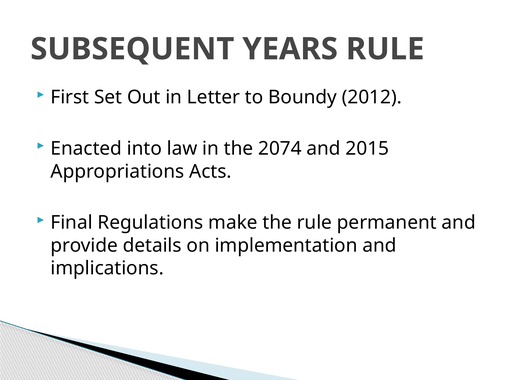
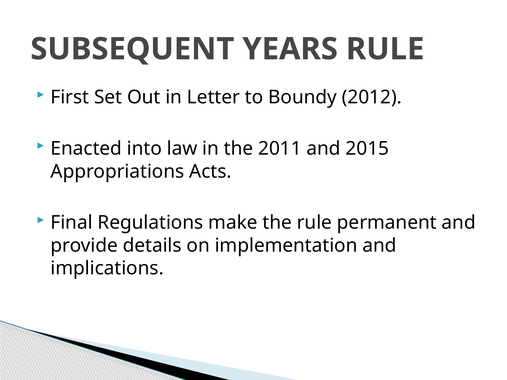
2074: 2074 -> 2011
